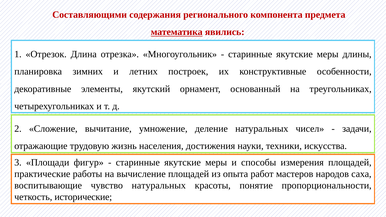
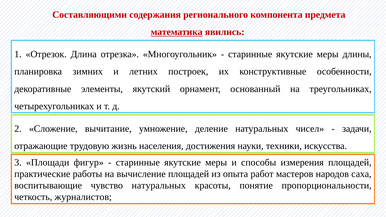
исторические: исторические -> журналистов
